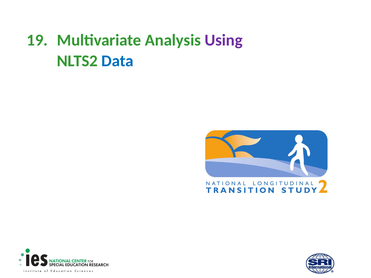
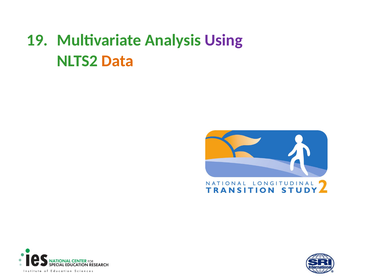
Data colour: blue -> orange
